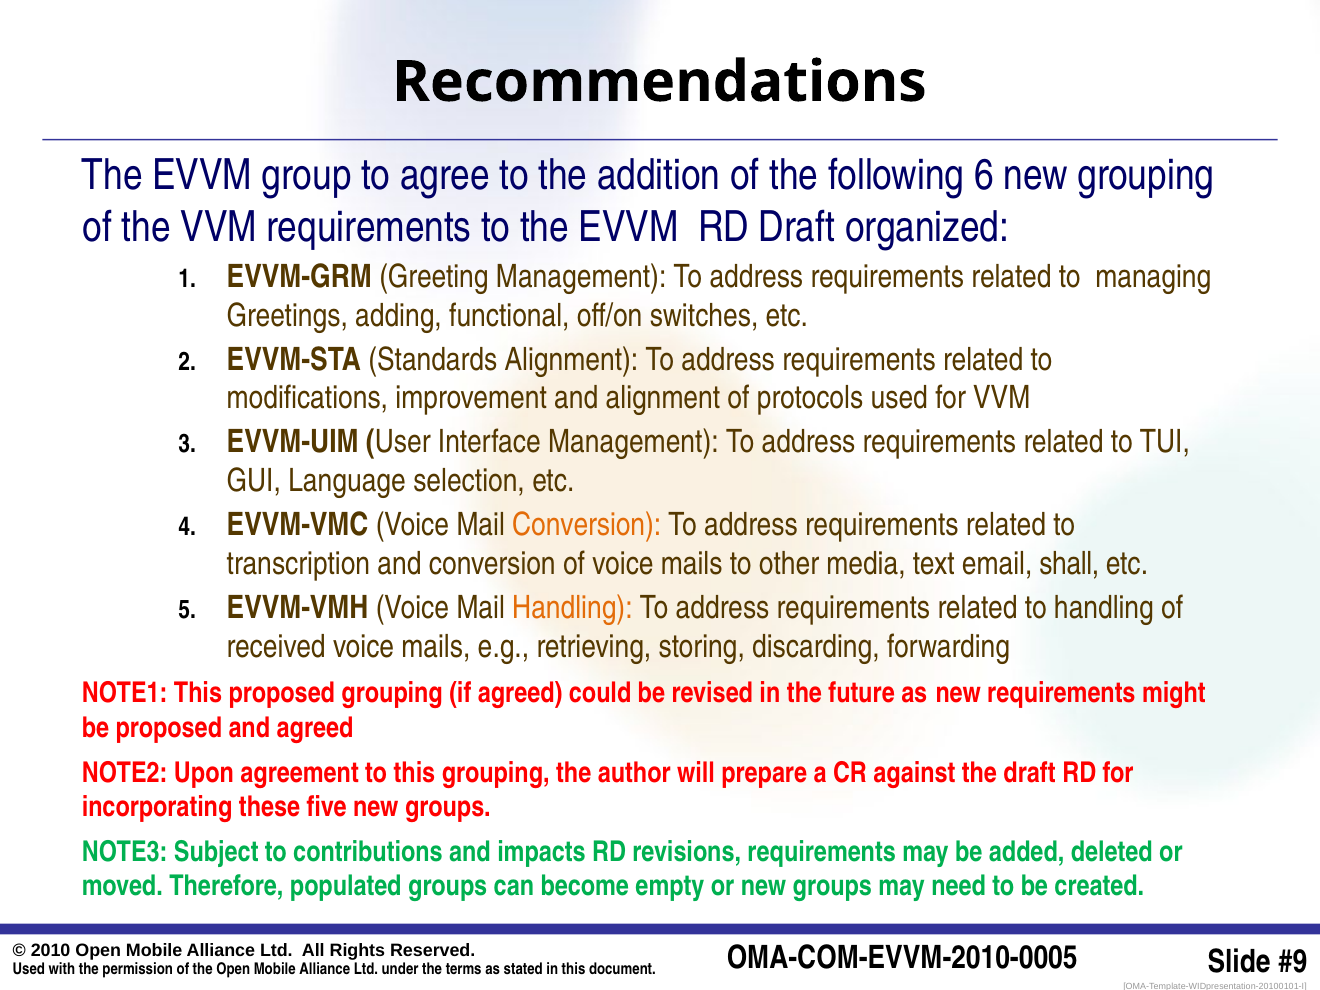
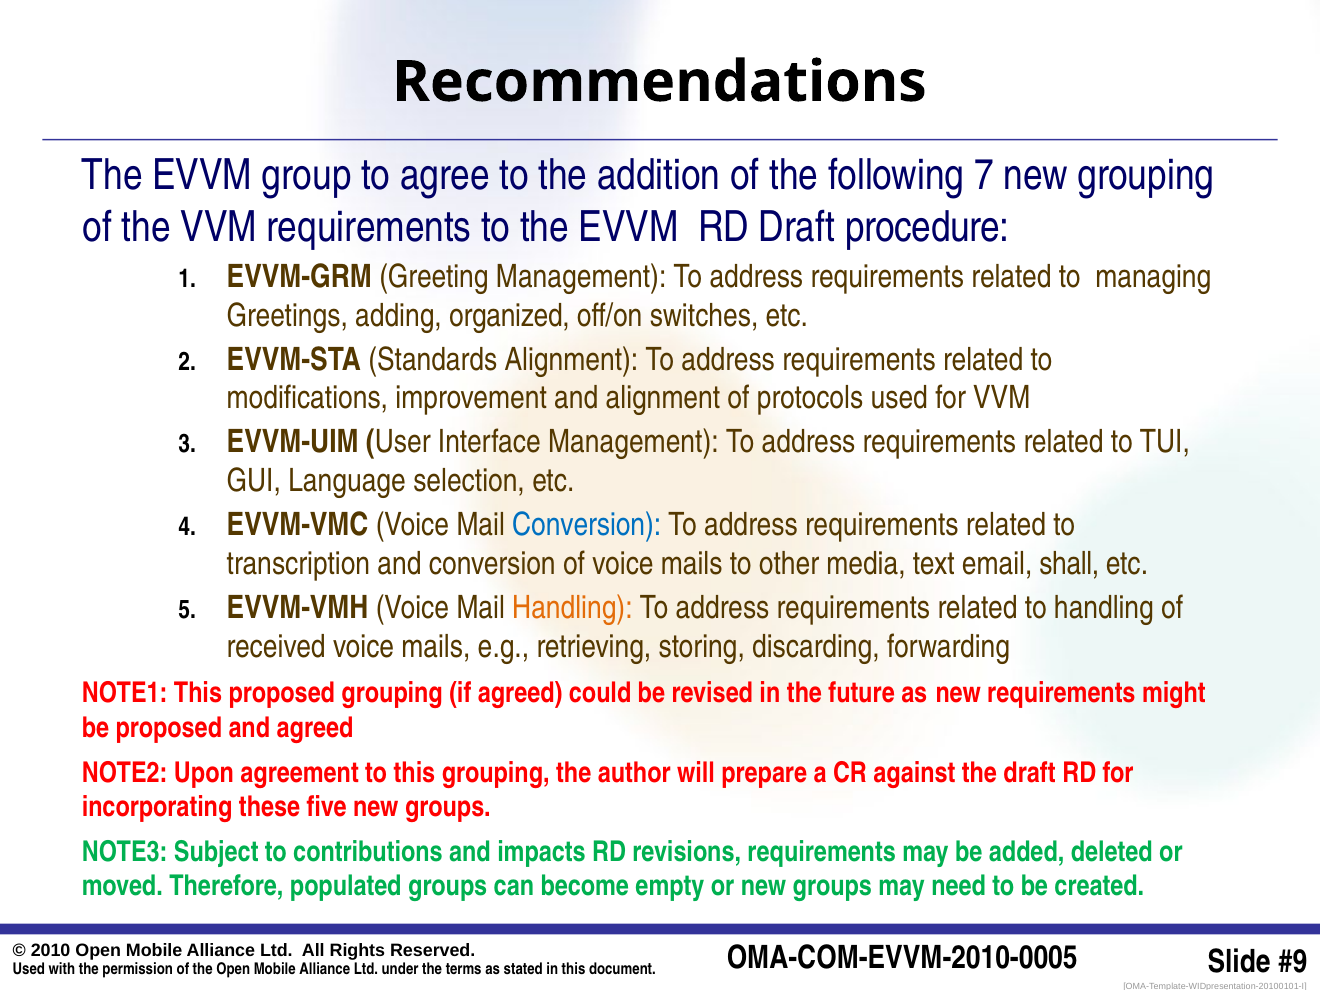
6: 6 -> 7
organized: organized -> procedure
functional: functional -> organized
Conversion at (587, 525) colour: orange -> blue
